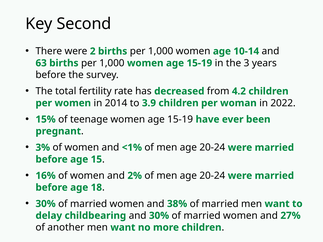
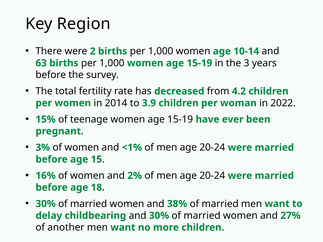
Second: Second -> Region
